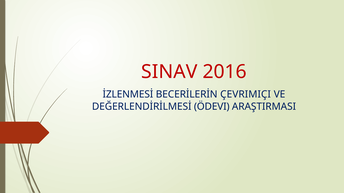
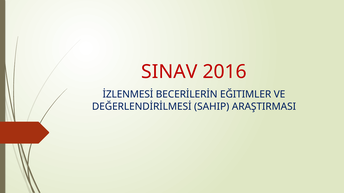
ÇEVRIMIÇI: ÇEVRIMIÇI -> EĞITIMLER
ÖDEVI: ÖDEVI -> SAHIP
